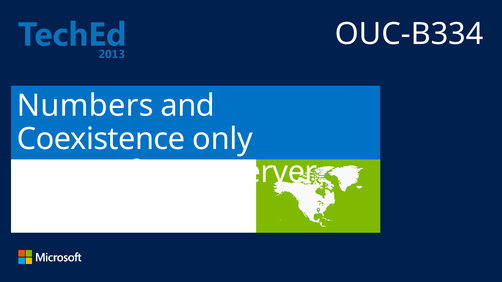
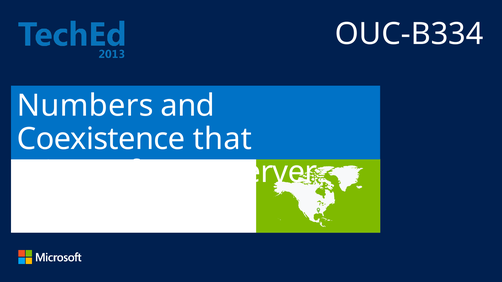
only: only -> that
